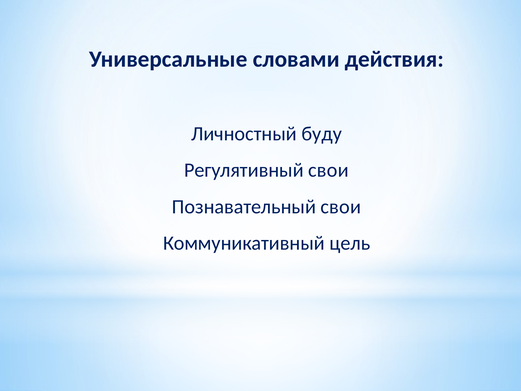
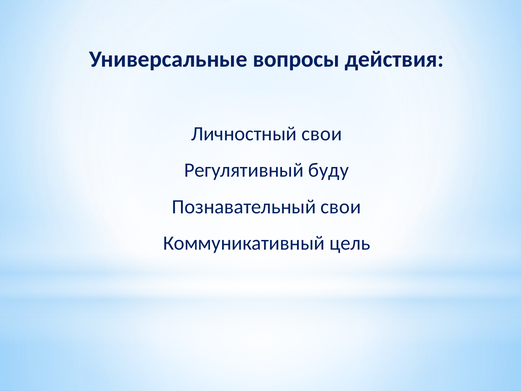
словами: словами -> вопросы
Личностный буду: буду -> свои
Регулятивный свои: свои -> буду
